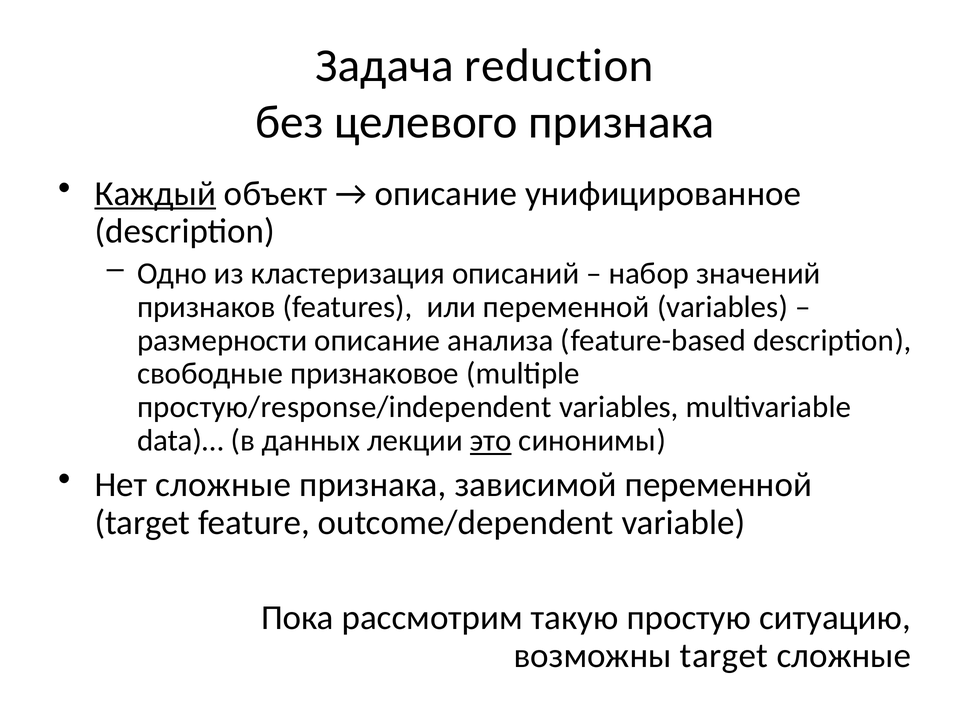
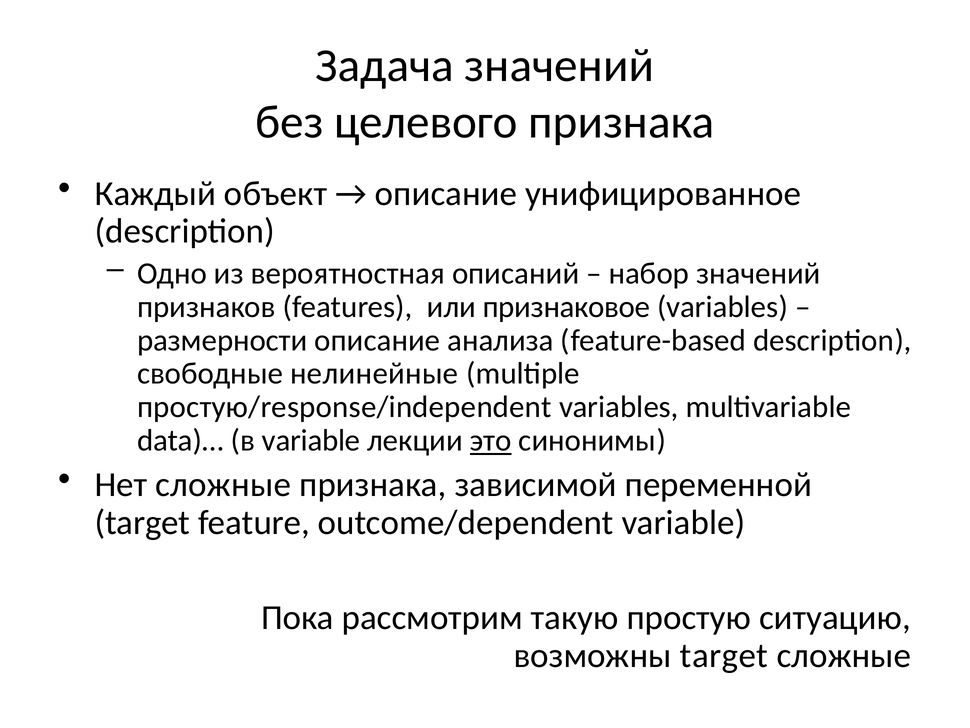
Задача reduction: reduction -> значений
Каждый underline: present -> none
кластеризация: кластеризация -> вероятностная
или переменной: переменной -> признаковое
признаковое: признаковое -> нелинейные
в данных: данных -> variable
